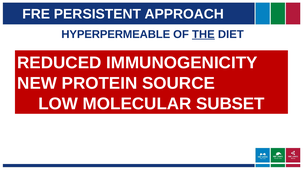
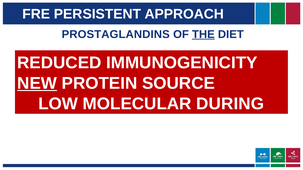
HYPERPERMEABLE: HYPERPERMEABLE -> PROSTAGLANDINS
NEW underline: none -> present
SUBSET: SUBSET -> DURING
